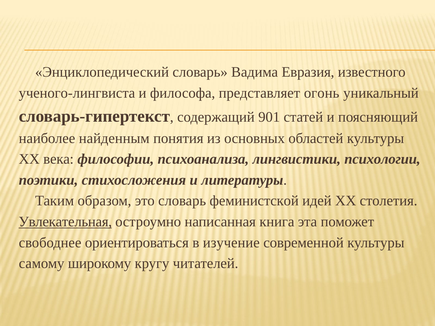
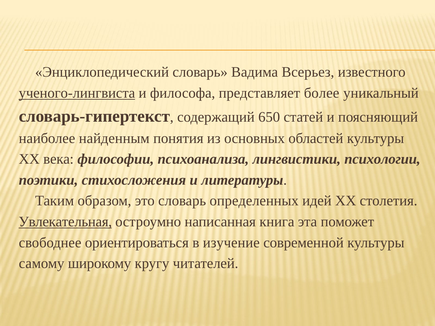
Евразия: Евразия -> Всерьез
ученого-лингвиста underline: none -> present
огонь: огонь -> более
901: 901 -> 650
феминистской: феминистской -> определенных
